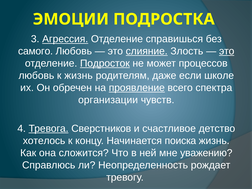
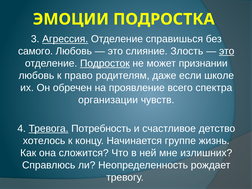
слияние underline: present -> none
процессов: процессов -> признании
к жизнь: жизнь -> право
проявление underline: present -> none
Сверстников: Сверстников -> Потребность
поиска: поиска -> группе
уважению: уважению -> излишних
